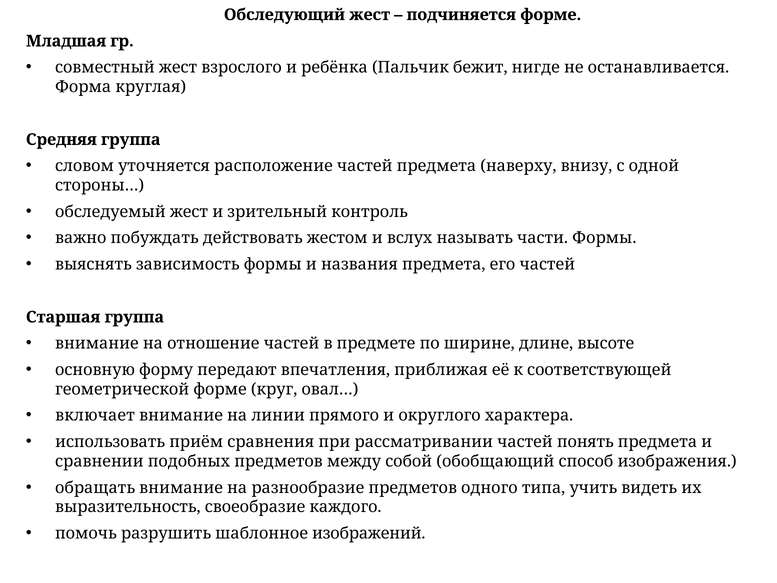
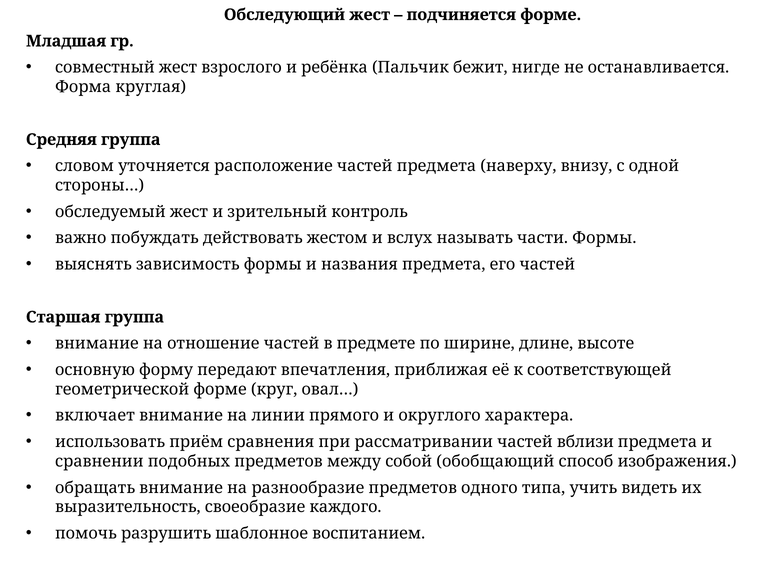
понять: понять -> вблизи
изображений: изображений -> воспитанием
